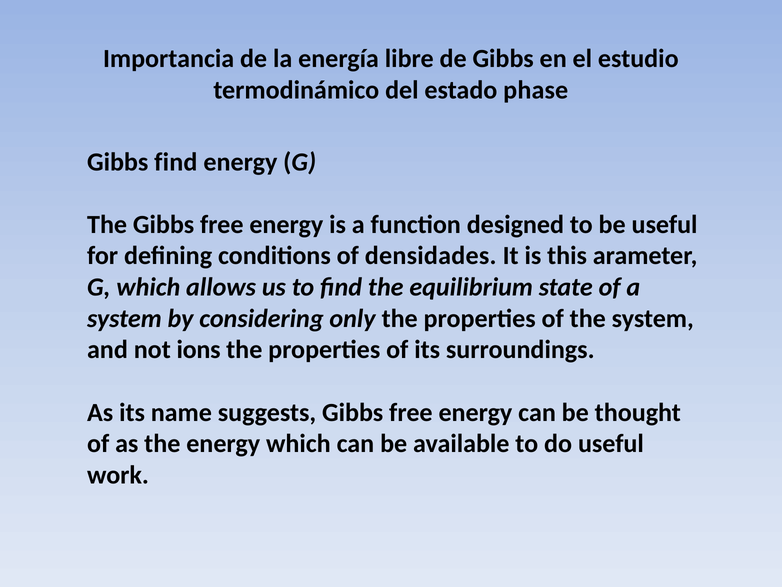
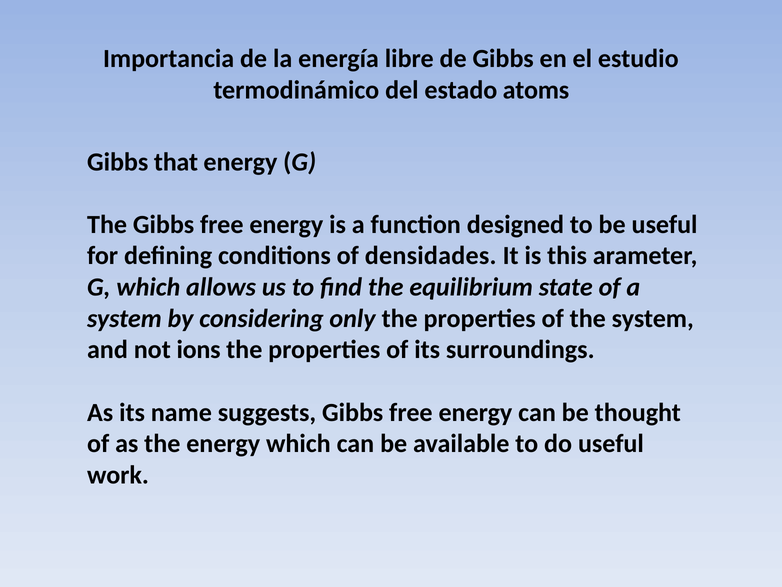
phase: phase -> atoms
Gibbs find: find -> that
